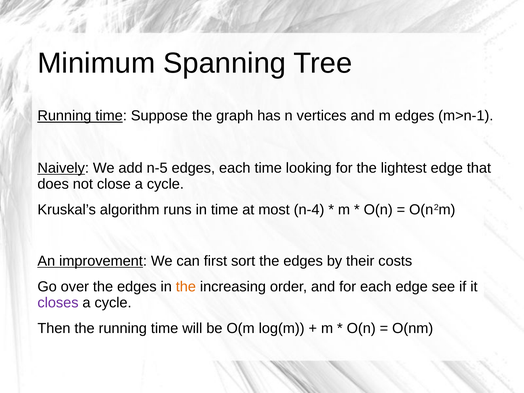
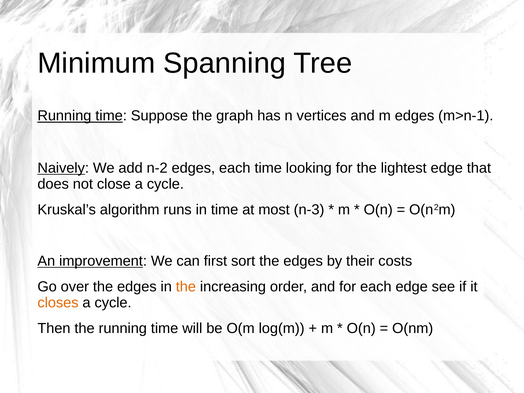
n-5: n-5 -> n-2
n-4: n-4 -> n-3
closes colour: purple -> orange
